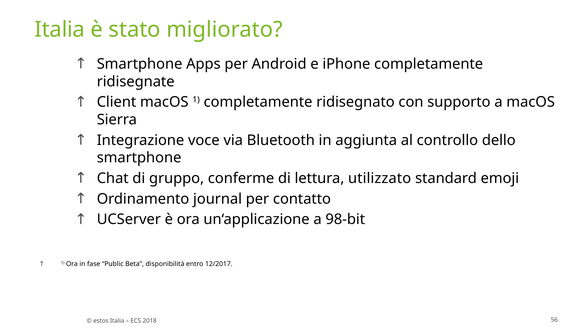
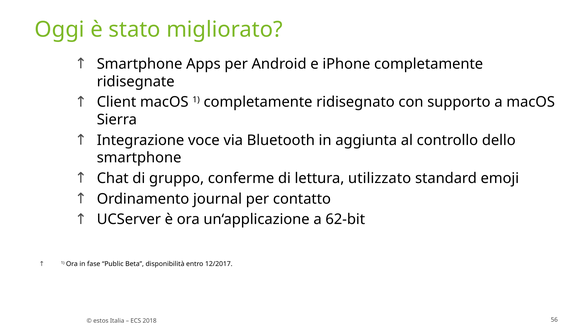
Italia at (60, 29): Italia -> Oggi
98-bit: 98-bit -> 62-bit
